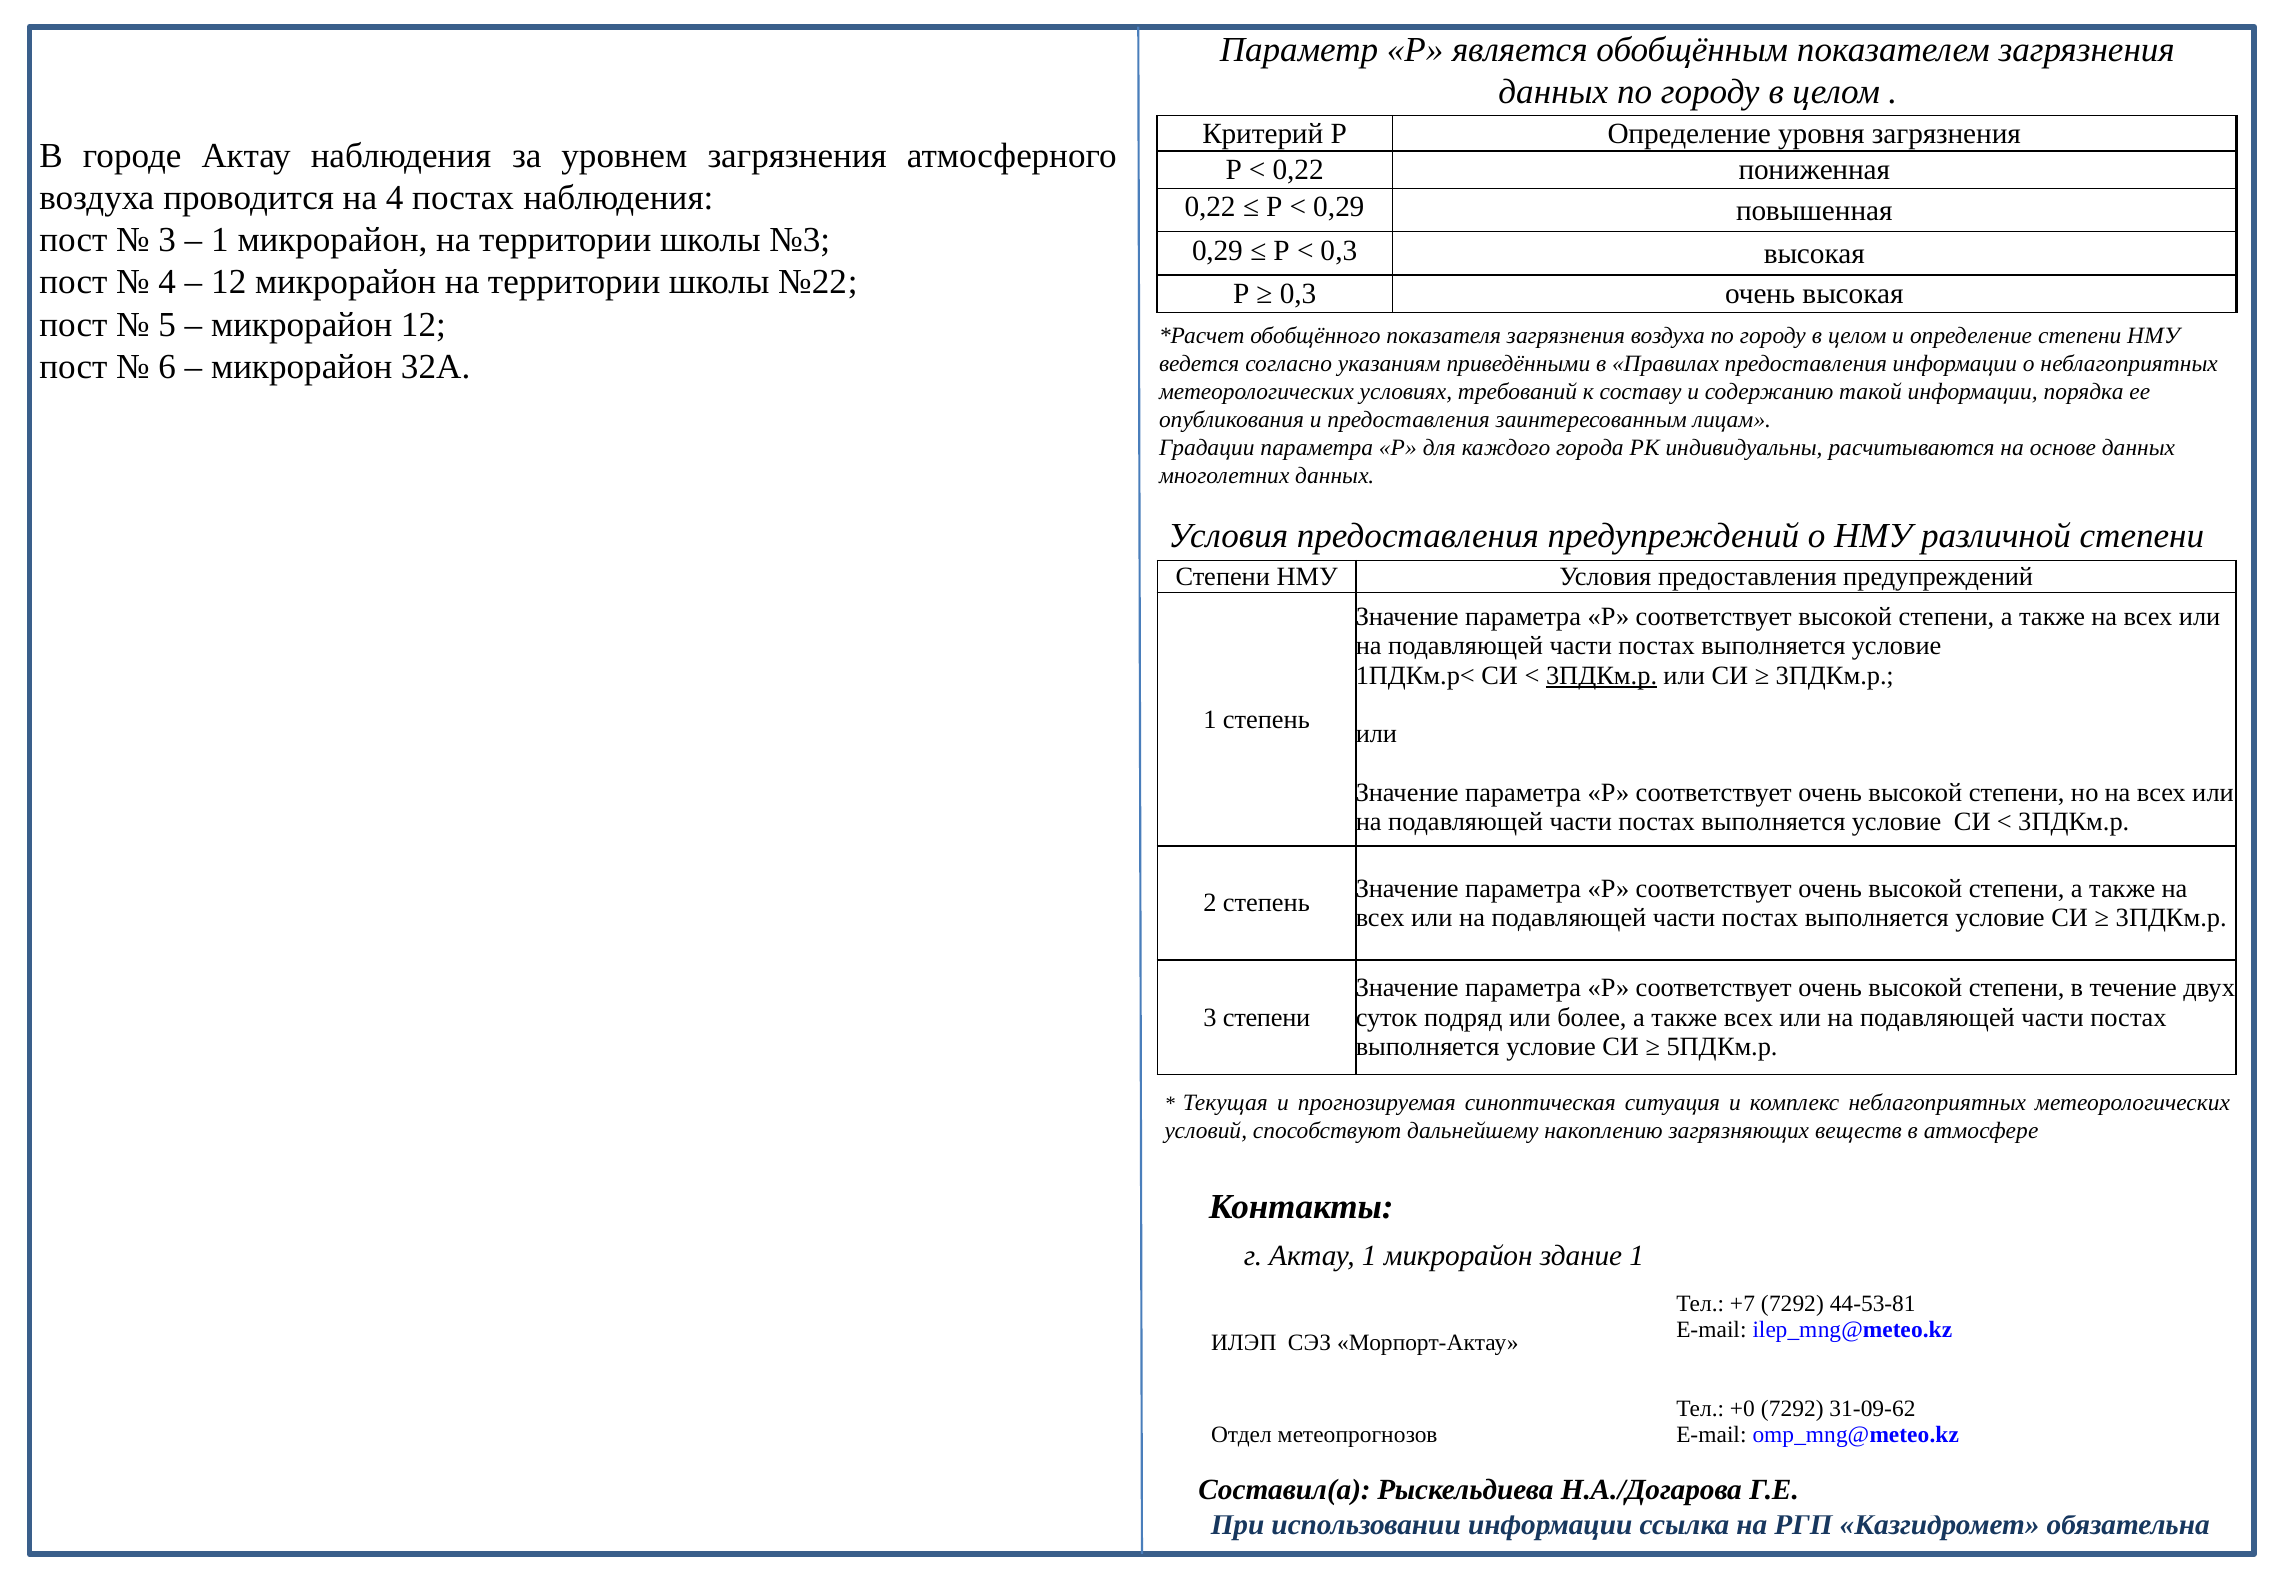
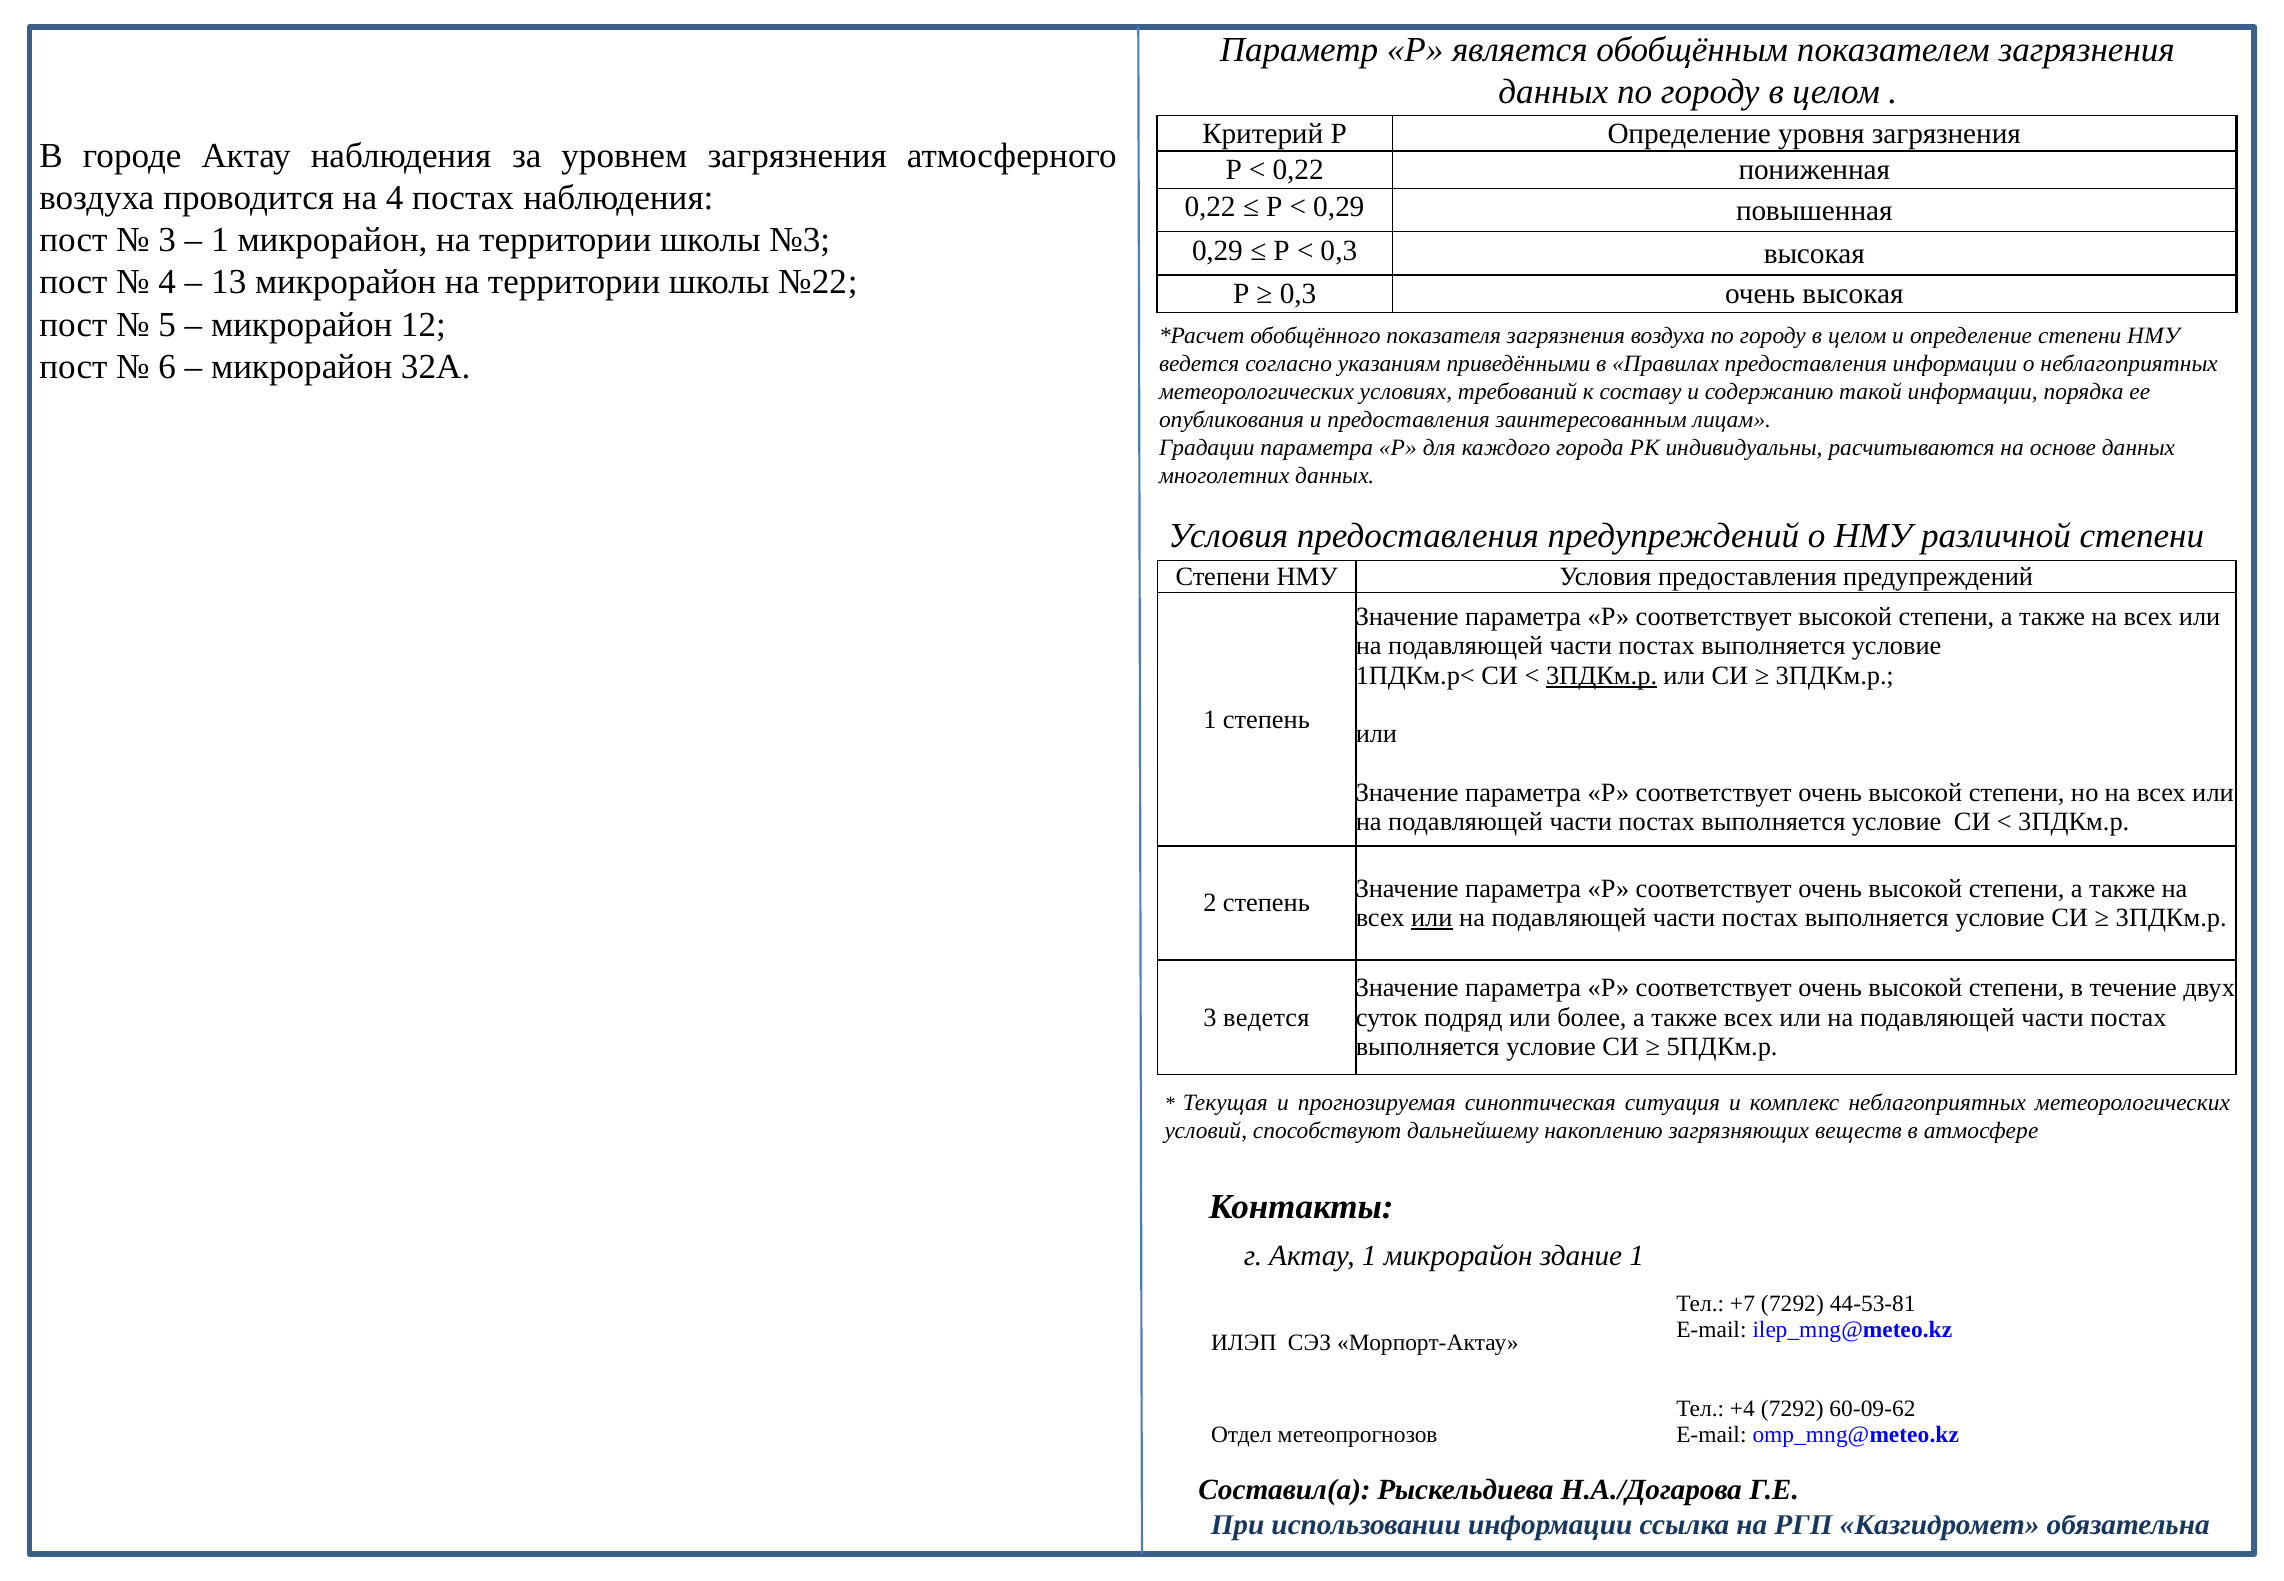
12 at (229, 282): 12 -> 13
или at (1432, 918) underline: none -> present
3 степени: степени -> ведется
+0: +0 -> +4
31-09-62: 31-09-62 -> 60-09-62
